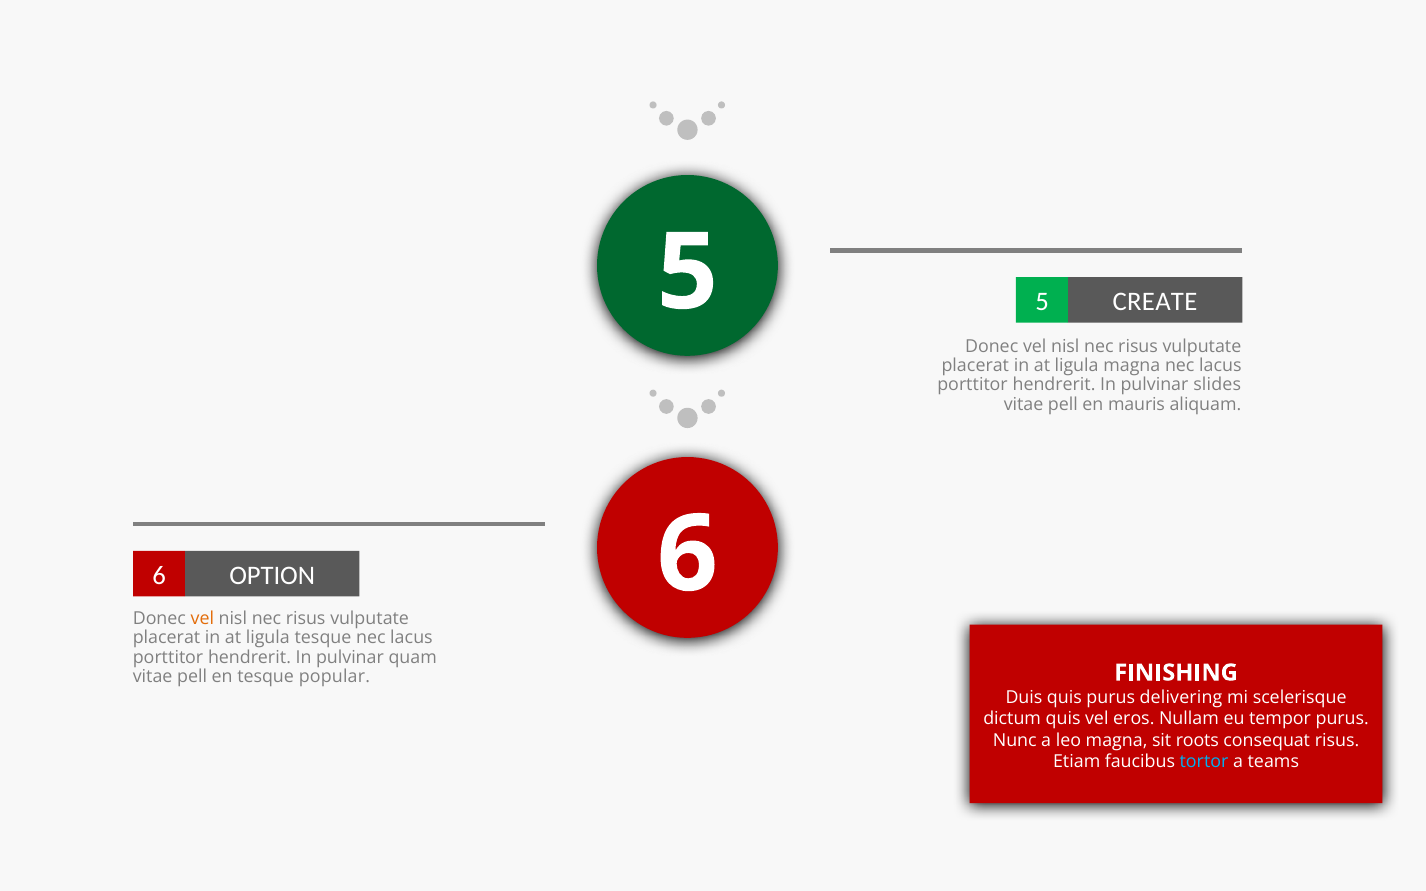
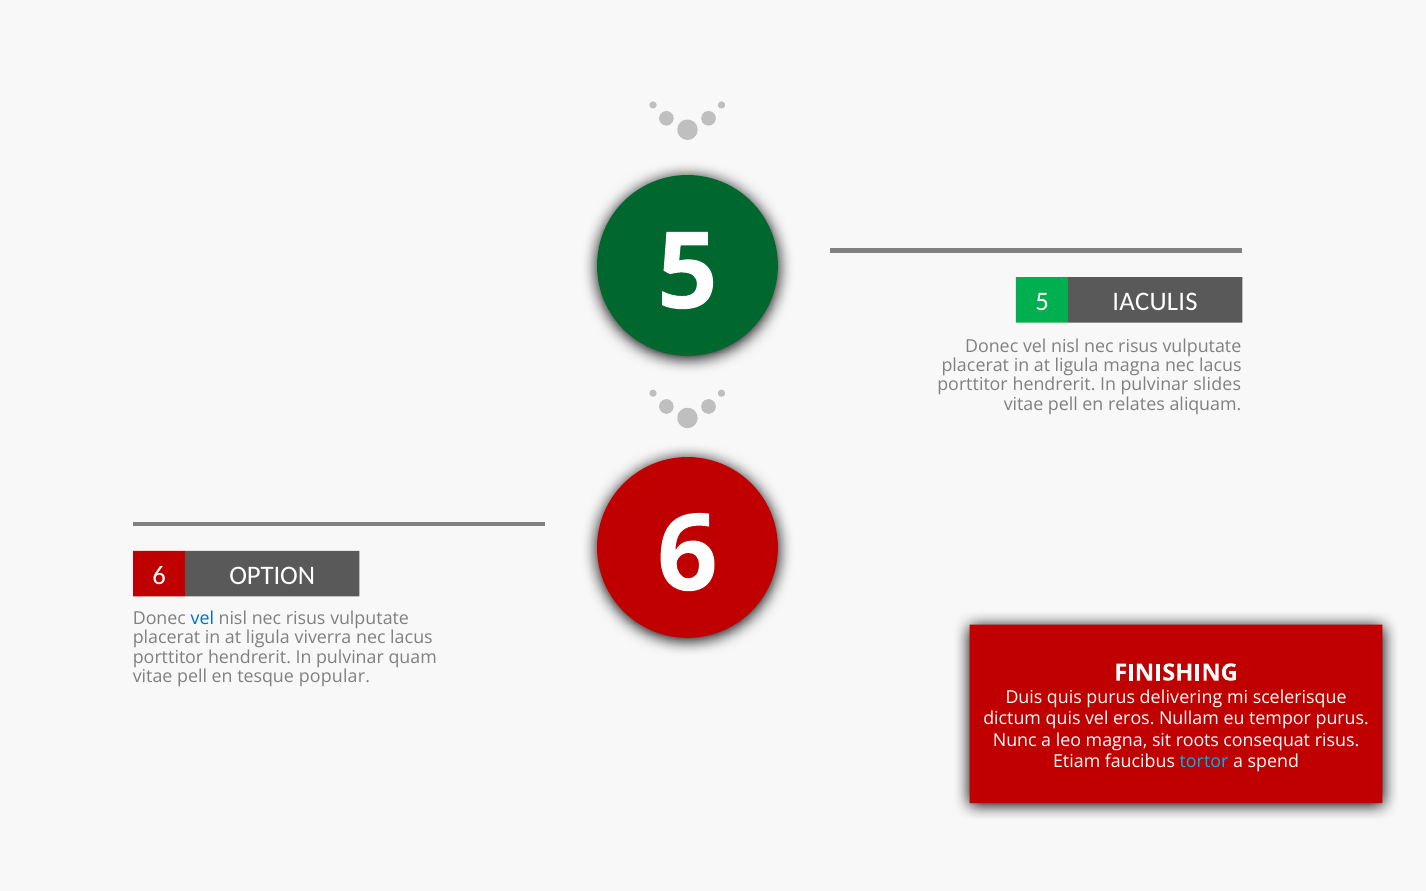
CREATE: CREATE -> IACULIS
mauris: mauris -> relates
vel at (202, 619) colour: orange -> blue
ligula tesque: tesque -> viverra
teams: teams -> spend
